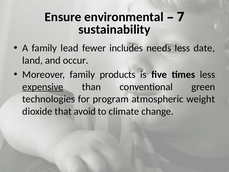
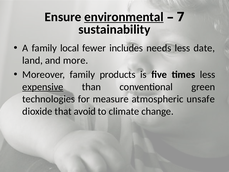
environmental underline: none -> present
lead: lead -> local
occur: occur -> more
program: program -> measure
weight: weight -> unsafe
